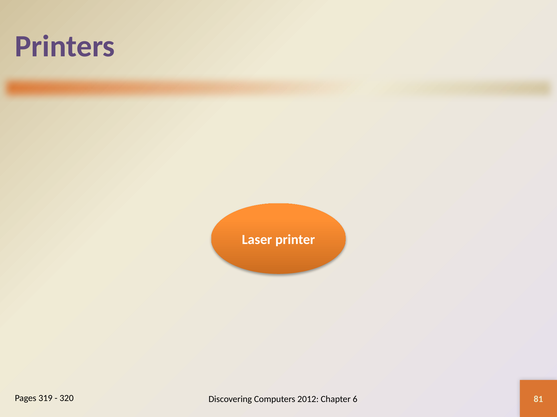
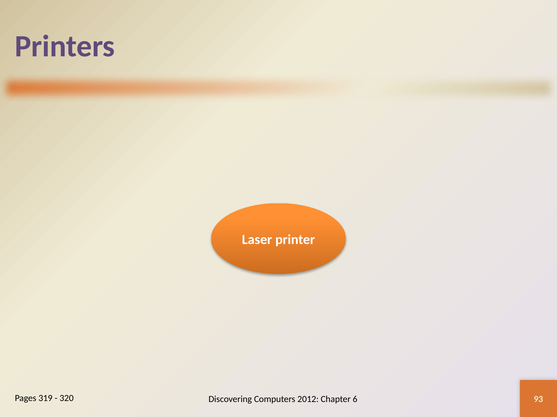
81: 81 -> 93
